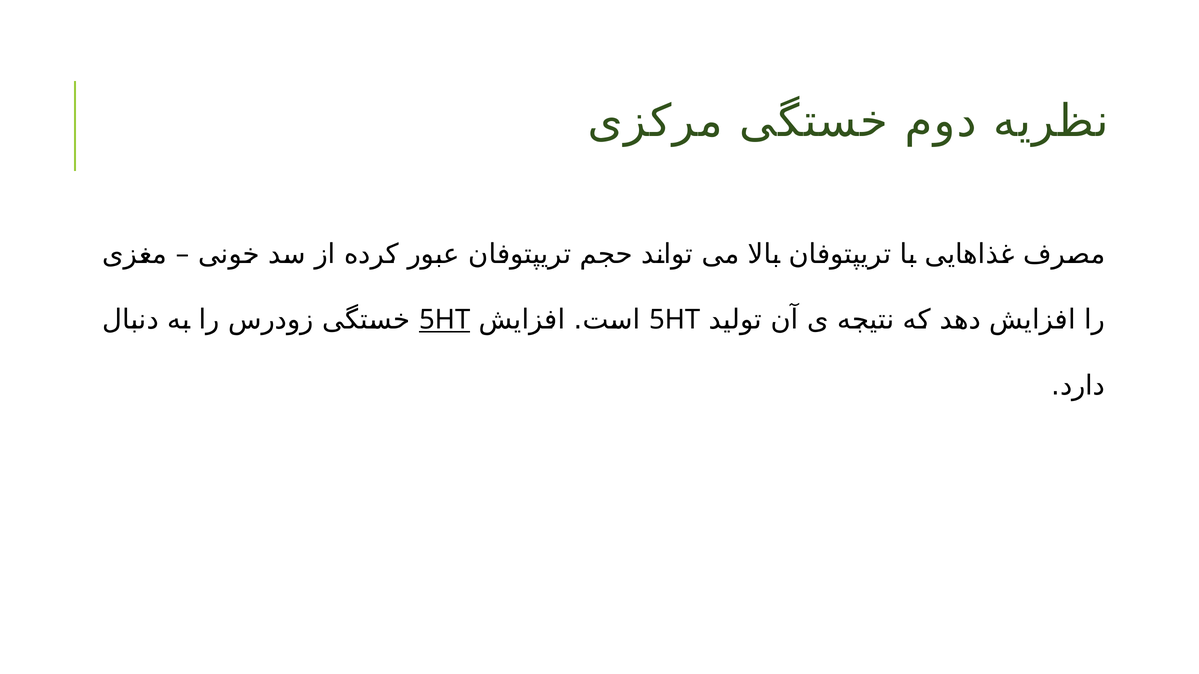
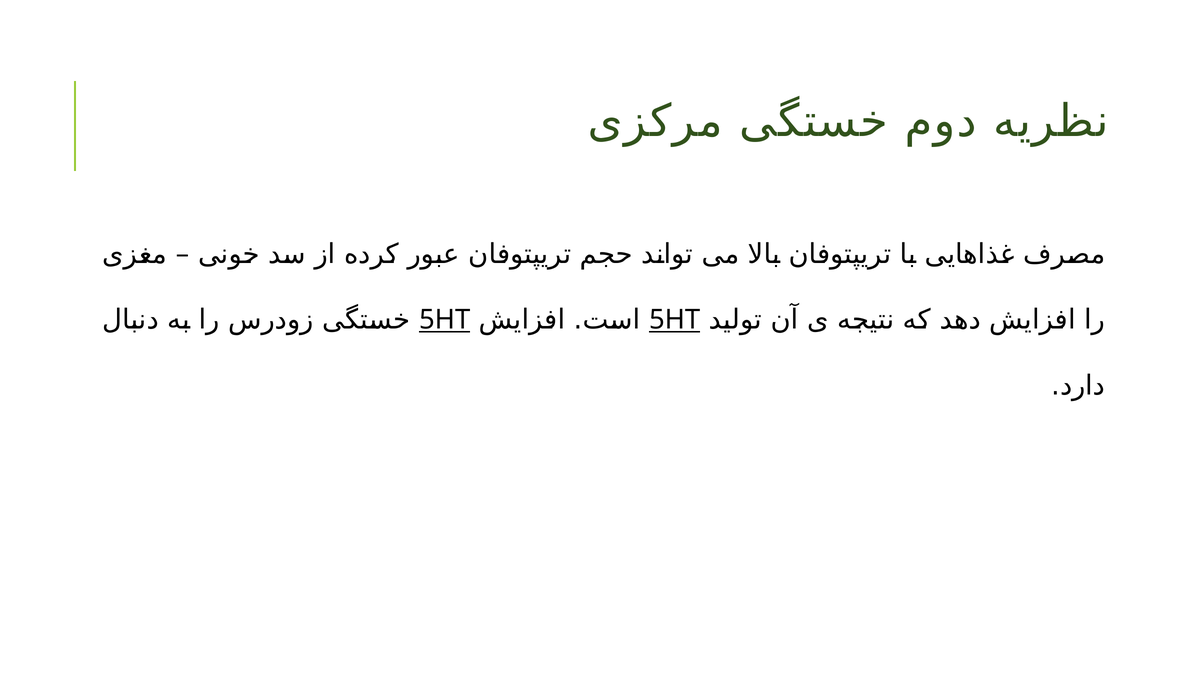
5HT at (675, 320) underline: none -> present
